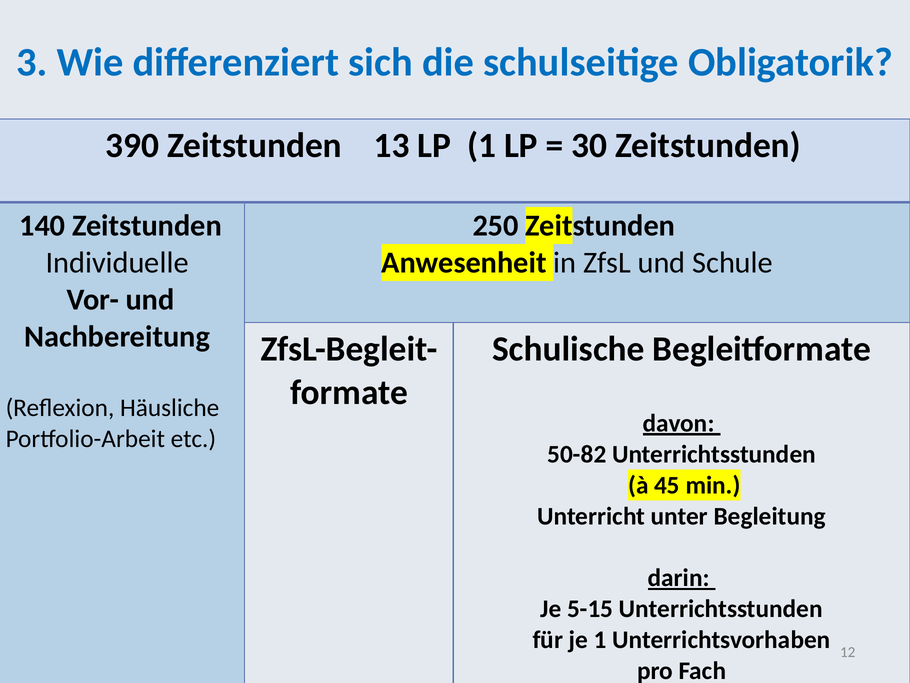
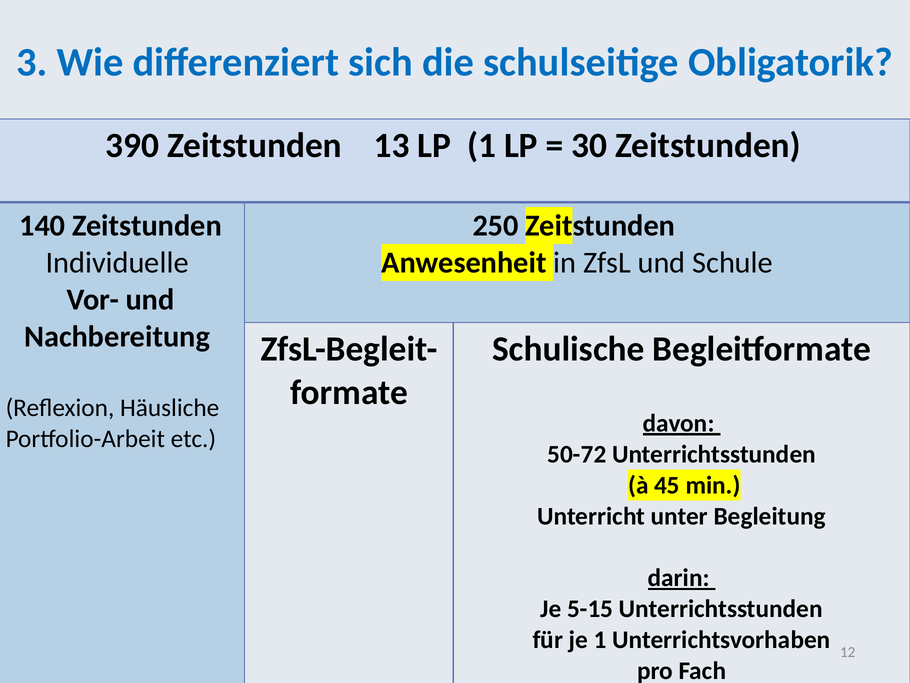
50-82: 50-82 -> 50-72
